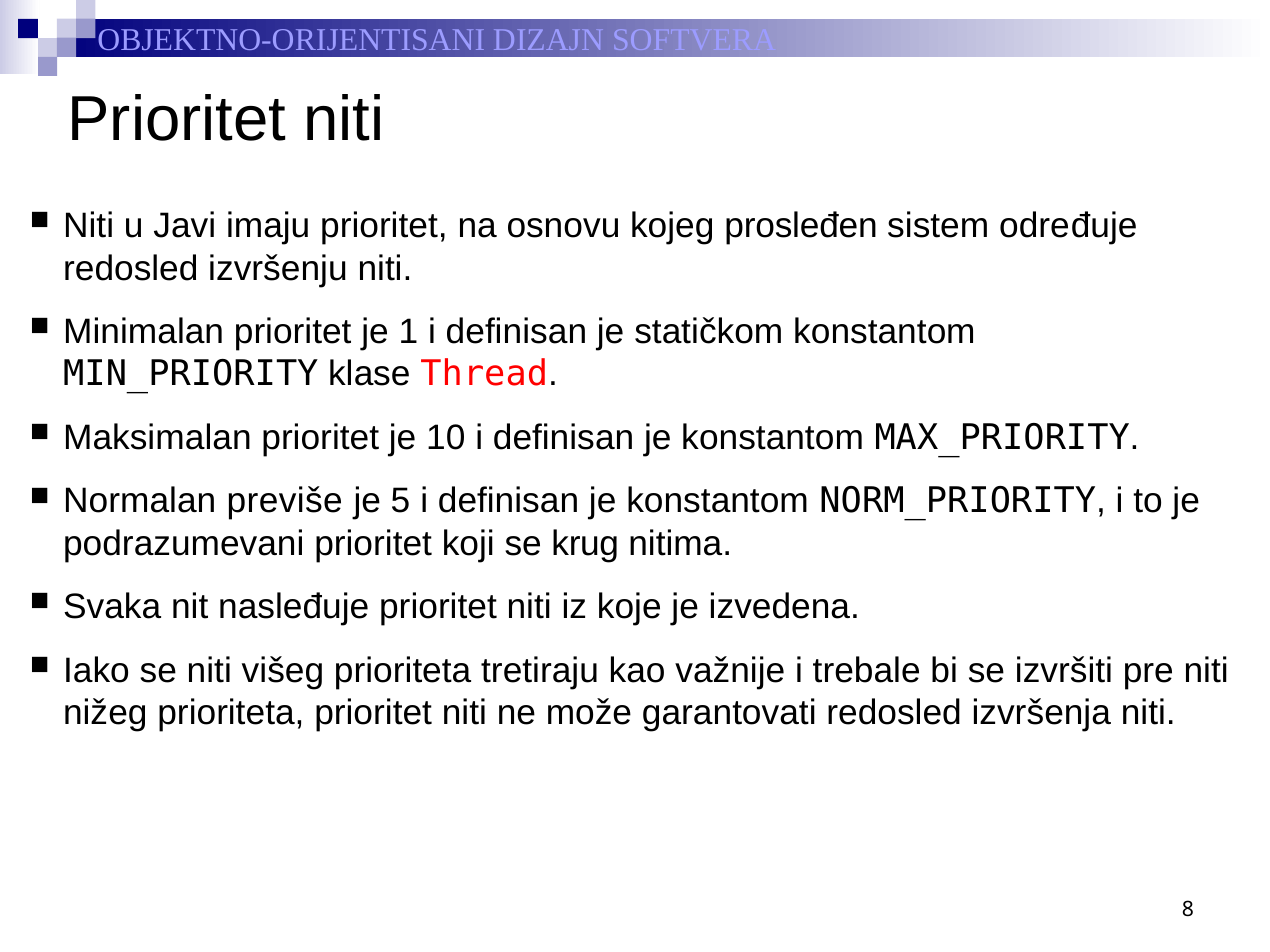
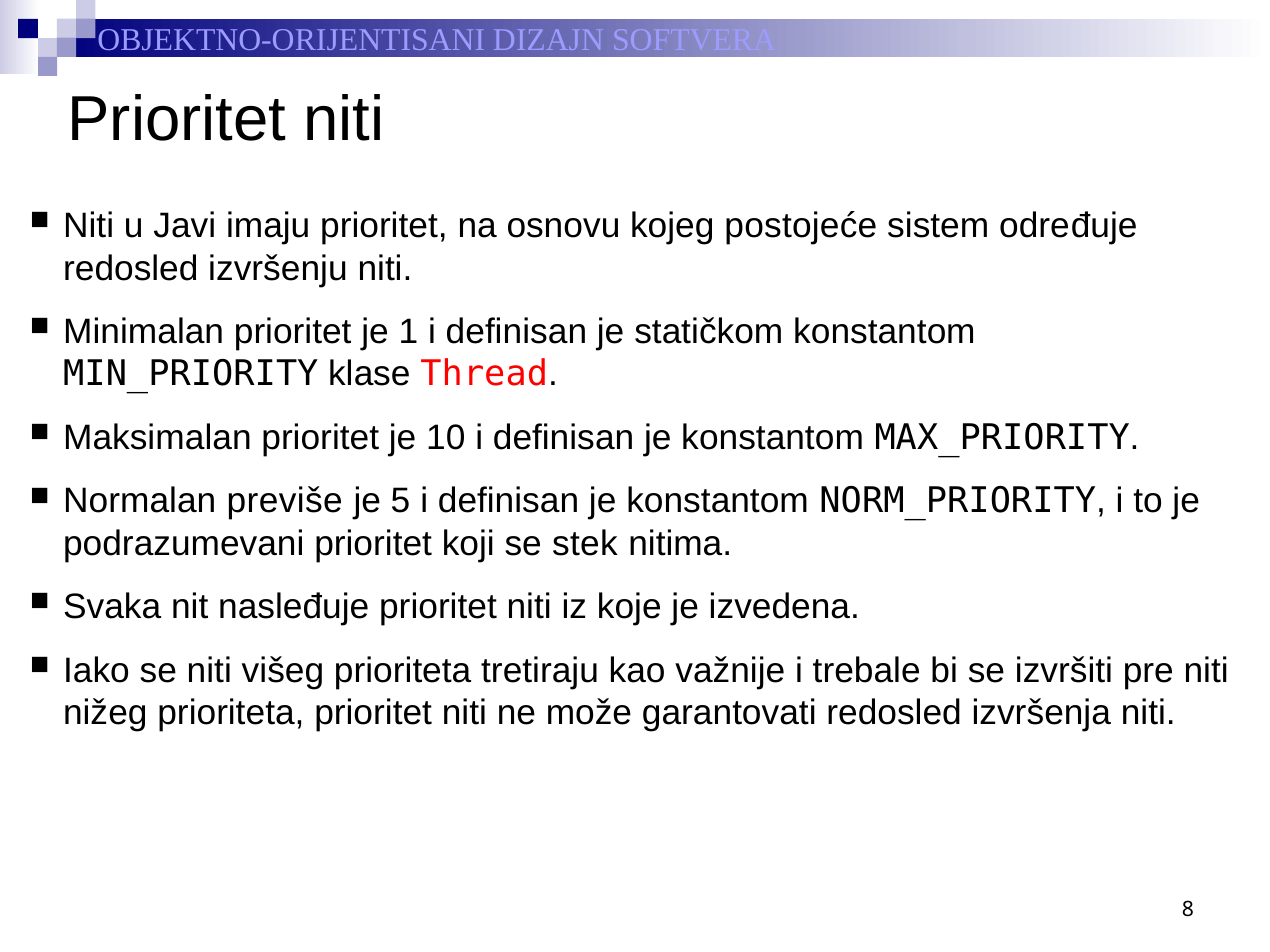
prosleđen: prosleđen -> postojeće
krug: krug -> stek
